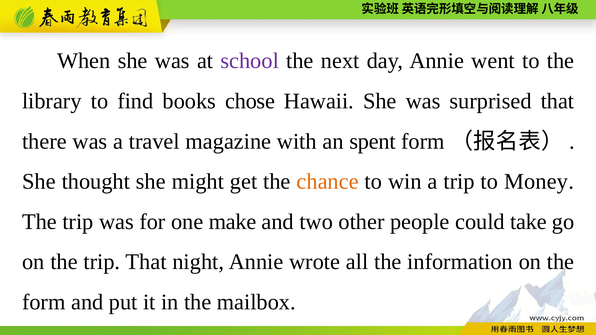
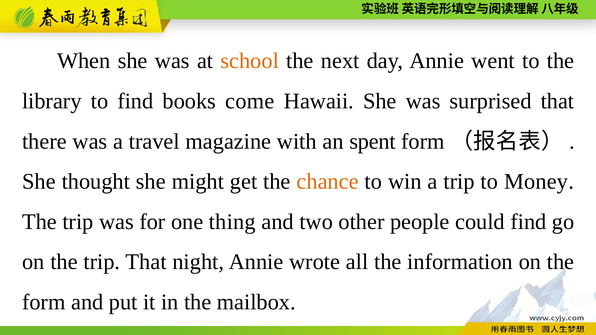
school colour: purple -> orange
chose: chose -> come
make: make -> thing
could take: take -> find
